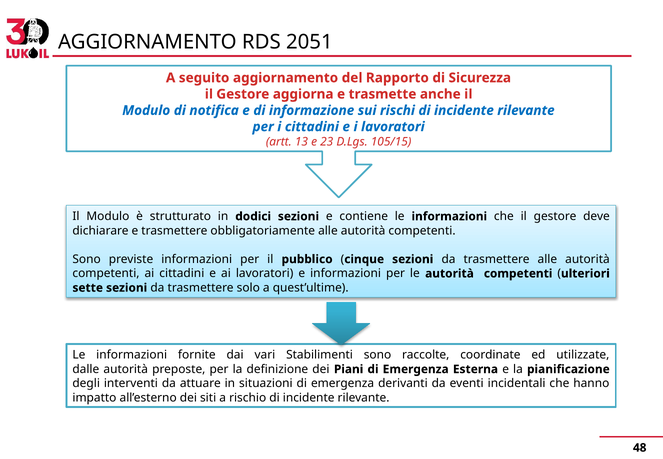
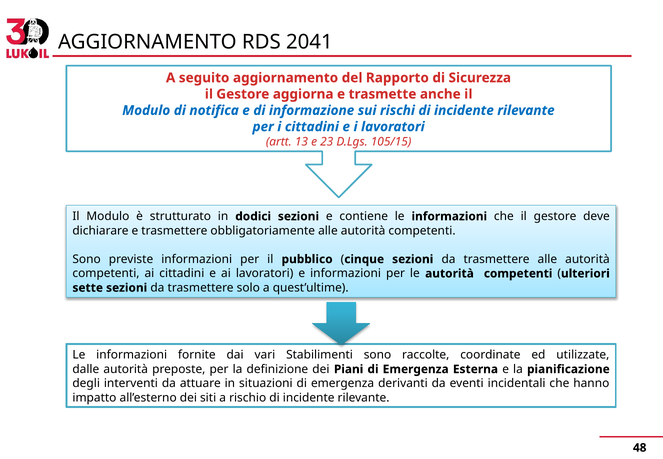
2051: 2051 -> 2041
